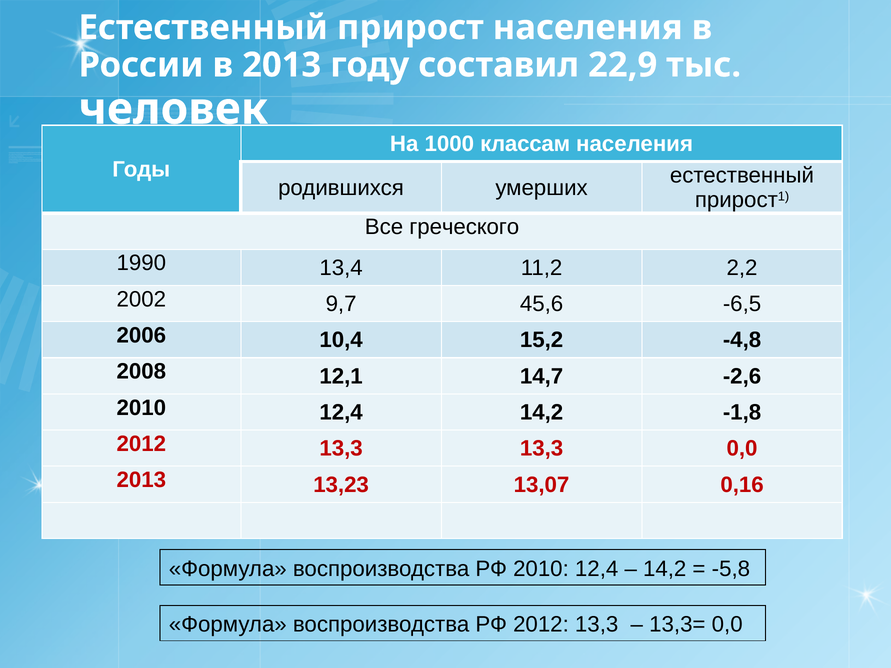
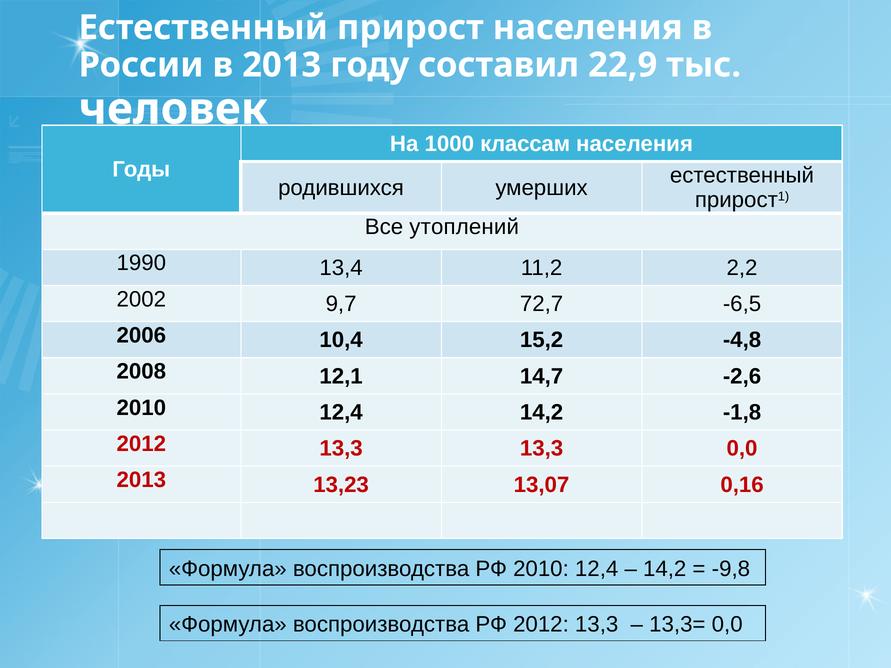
греческого: греческого -> утоплений
45,6: 45,6 -> 72,7
-5,8: -5,8 -> -9,8
